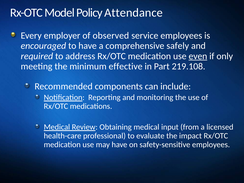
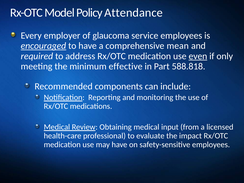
observed: observed -> glaucoma
encouraged underline: none -> present
safely: safely -> mean
219.108: 219.108 -> 588.818
